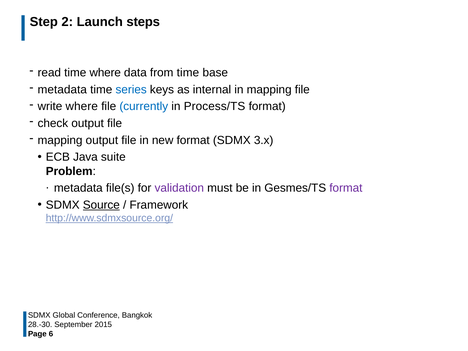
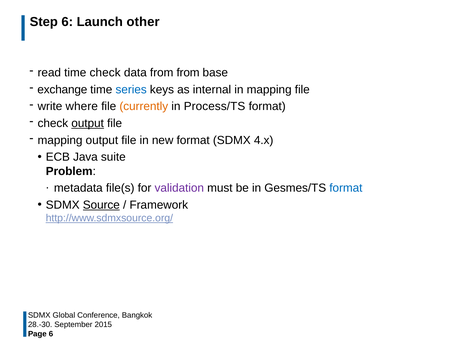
Step 2: 2 -> 6
steps: steps -> other
time where: where -> check
from time: time -> from
metadata at (62, 89): metadata -> exchange
currently colour: blue -> orange
output at (88, 123) underline: none -> present
3.x: 3.x -> 4.x
format at (346, 188) colour: purple -> blue
